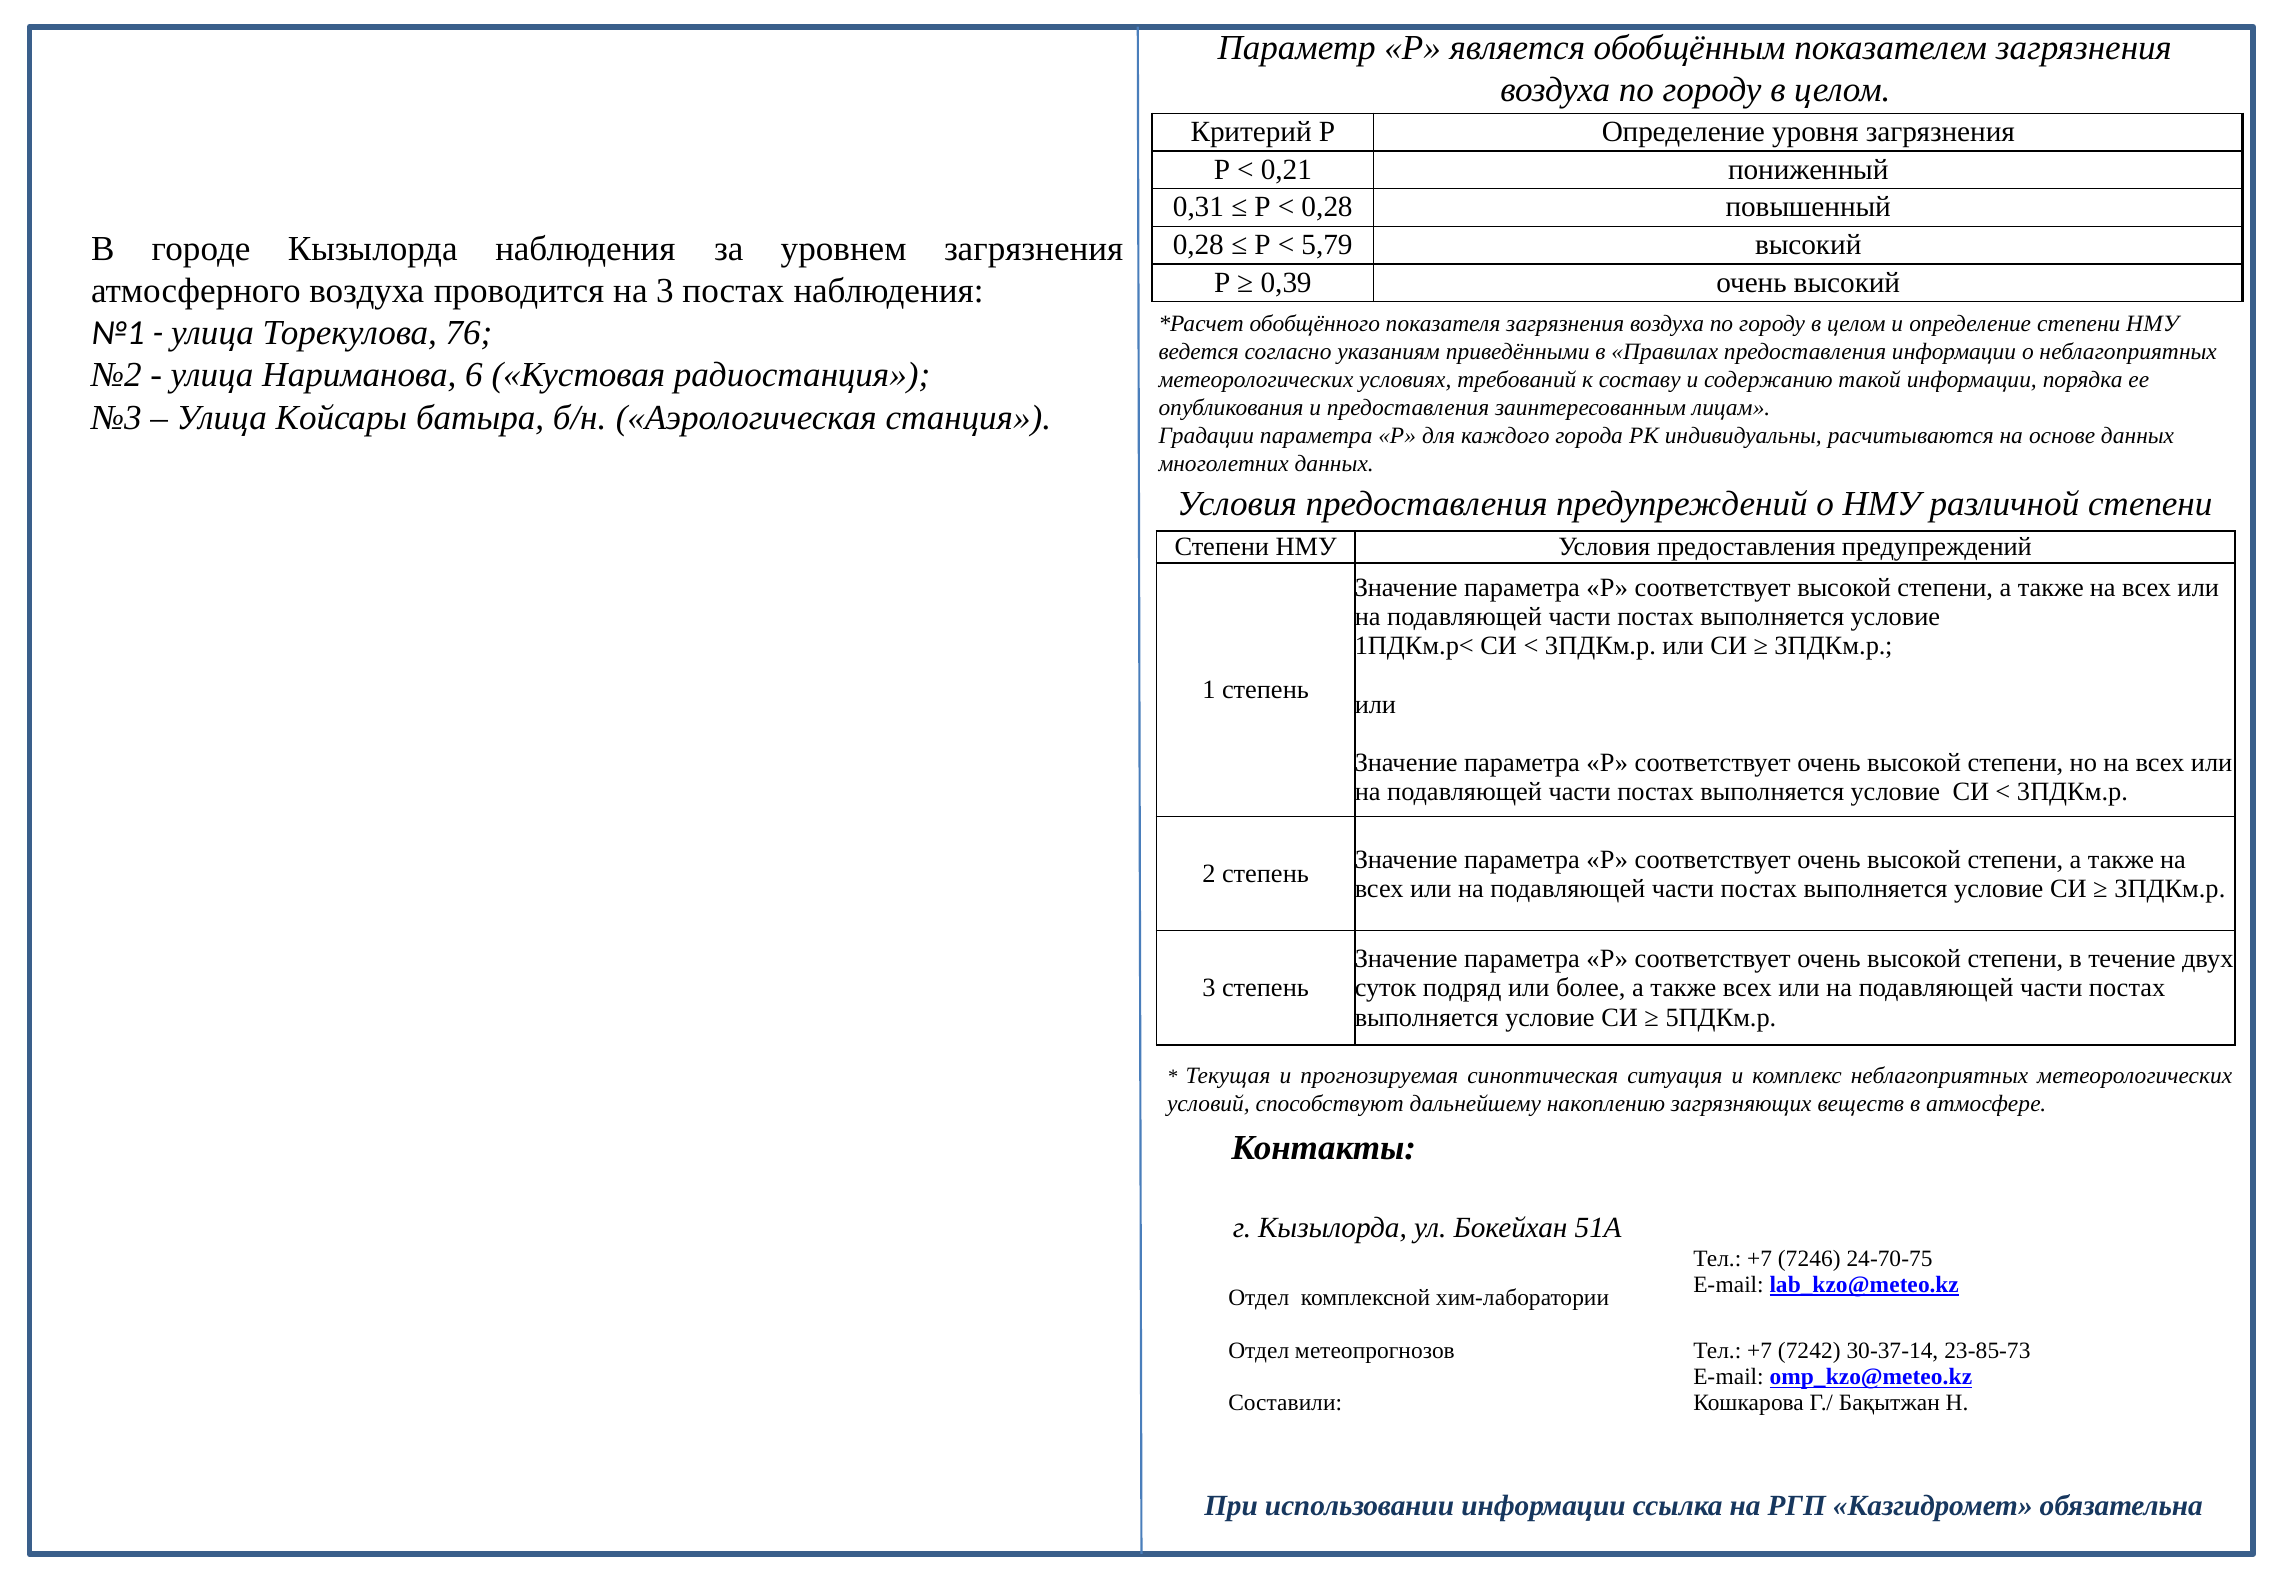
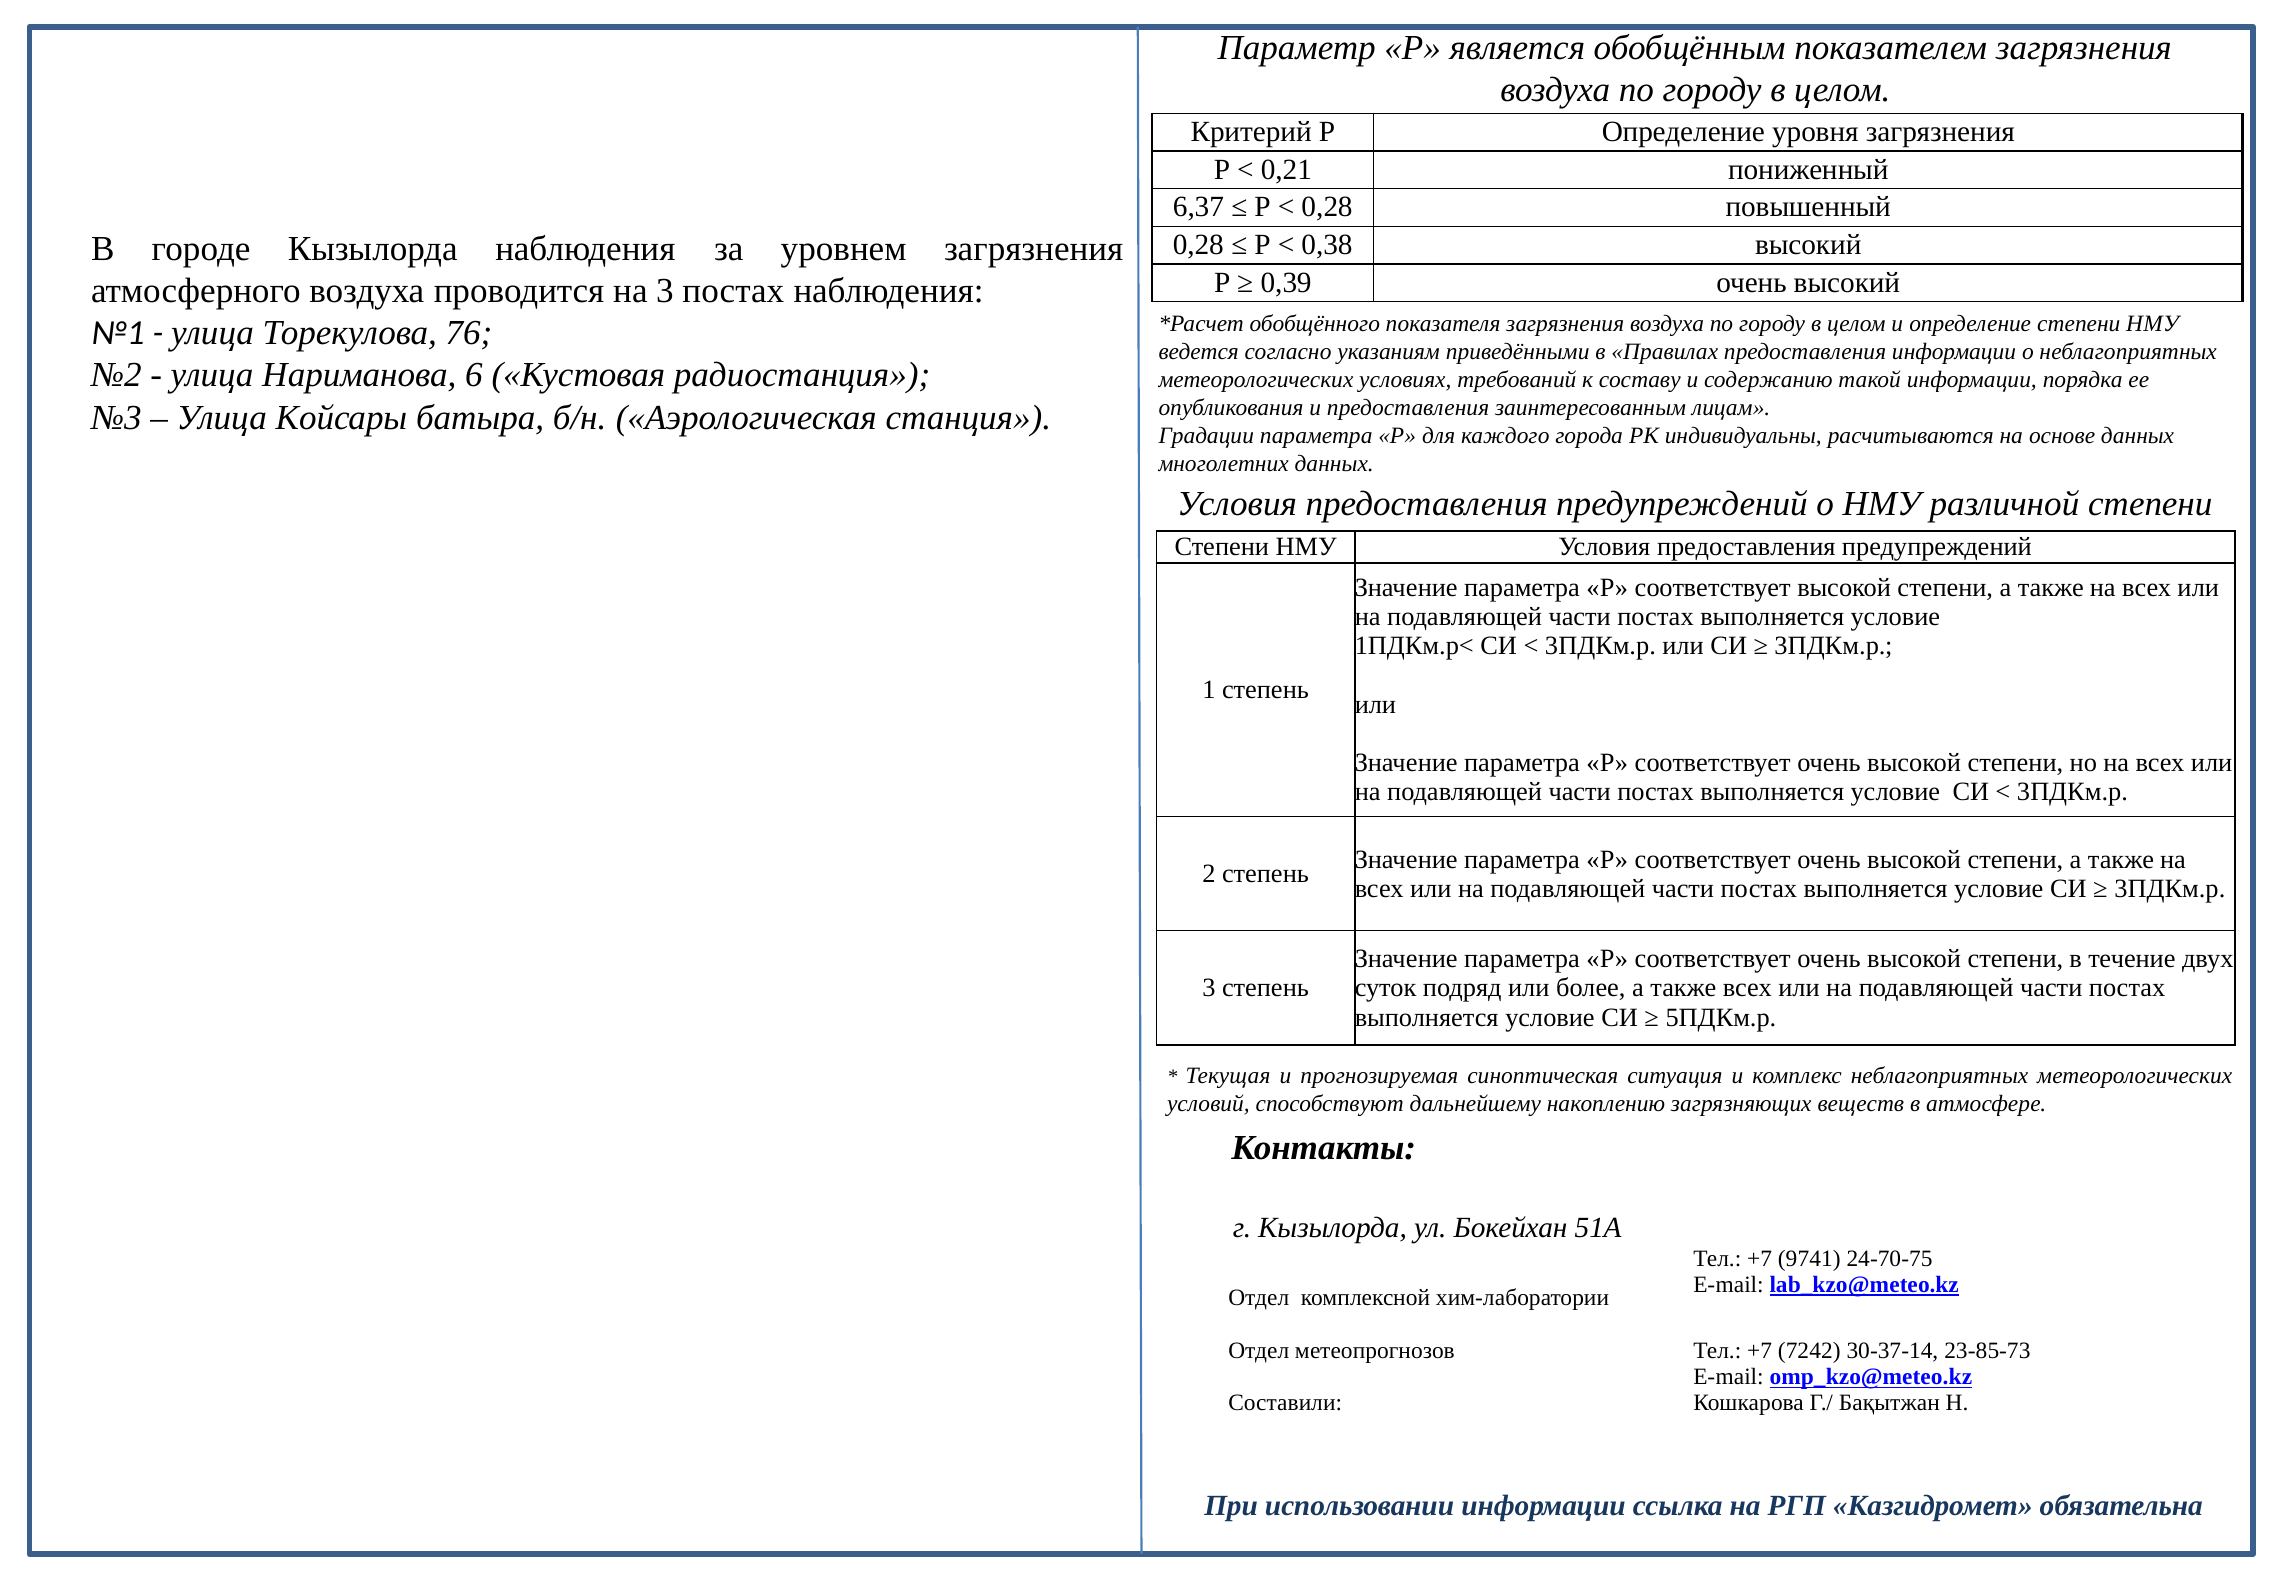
0,31: 0,31 -> 6,37
5,79: 5,79 -> 0,38
7246: 7246 -> 9741
